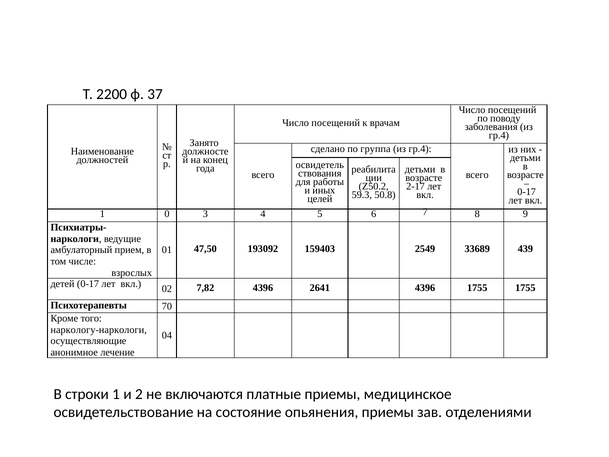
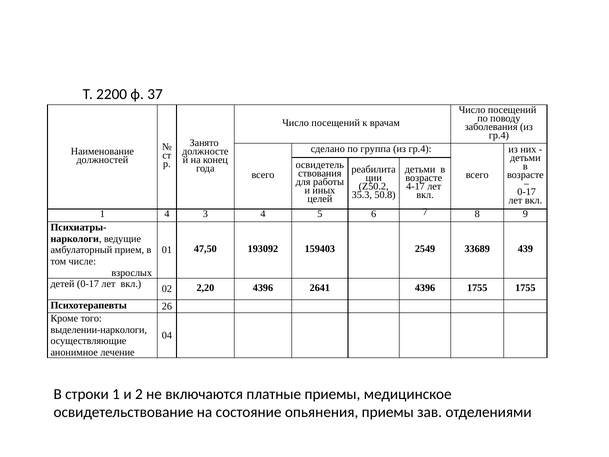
2-17: 2-17 -> 4-17
59.3: 59.3 -> 35.3
1 0: 0 -> 4
7,82: 7,82 -> 2,20
70: 70 -> 26
наркологу-наркологи: наркологу-наркологи -> выделении-наркологи
